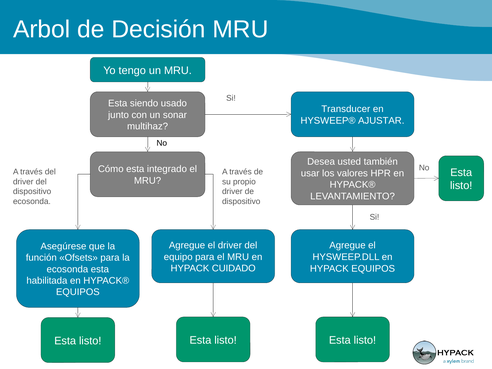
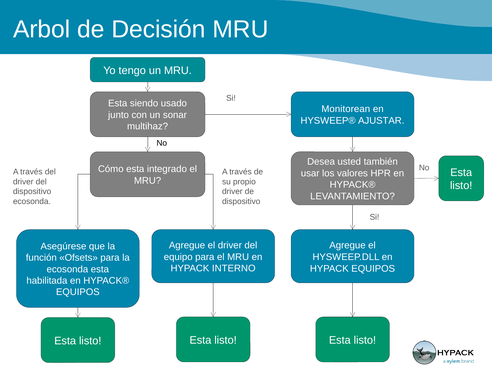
Transducer: Transducer -> Monitorean
CUIDADO: CUIDADO -> INTERNO
